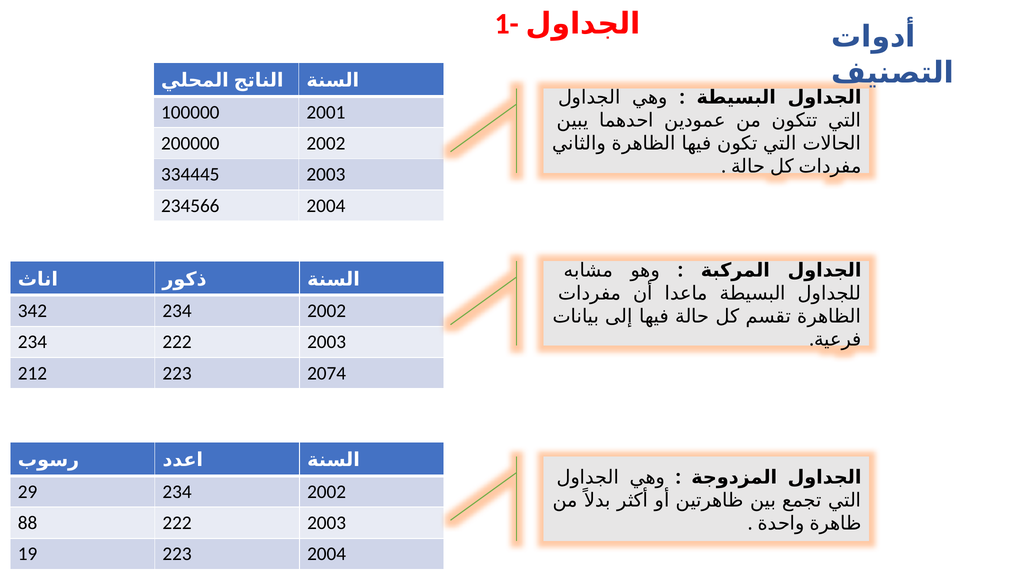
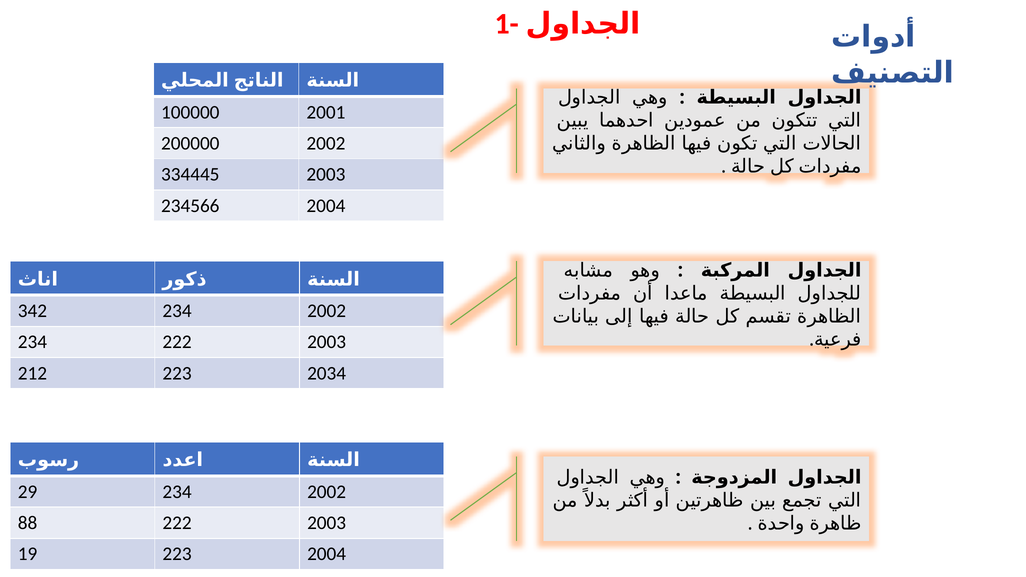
2074: 2074 -> 2034
